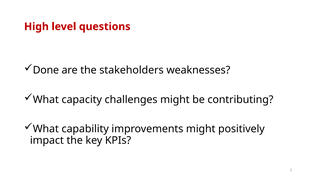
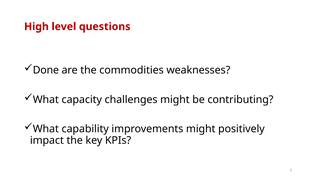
stakeholders: stakeholders -> commodities
